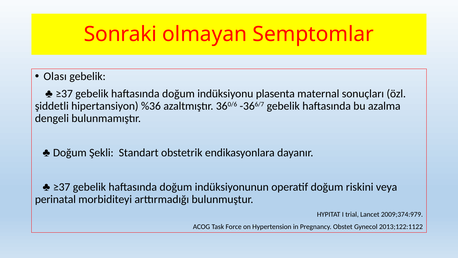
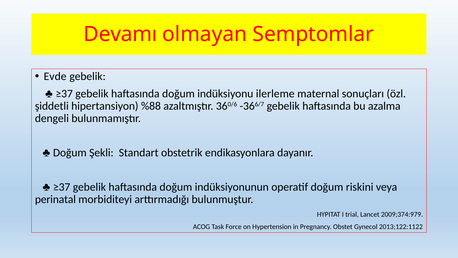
Sonraki: Sonraki -> Devamı
Olası: Olası -> Evde
plasenta: plasenta -> ilerleme
%36: %36 -> %88
